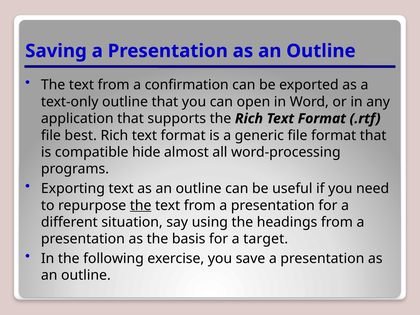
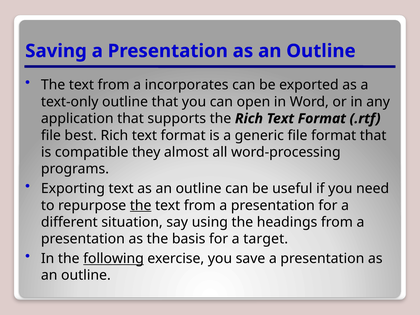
confirmation: confirmation -> incorporates
hide: hide -> they
following underline: none -> present
